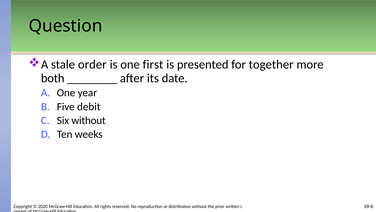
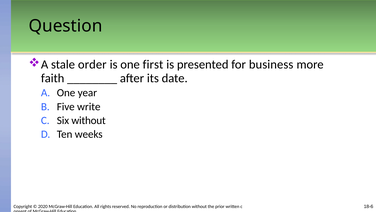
together: together -> business
both: both -> faith
debit: debit -> write
